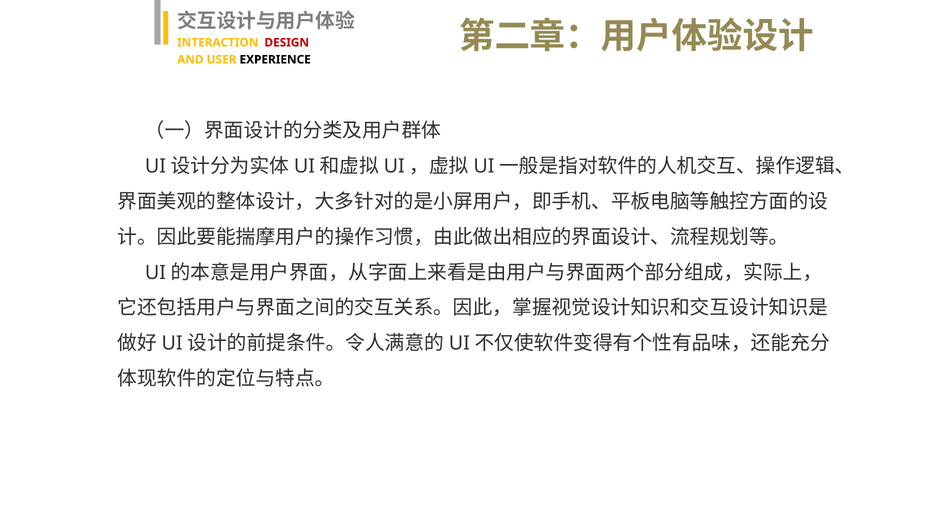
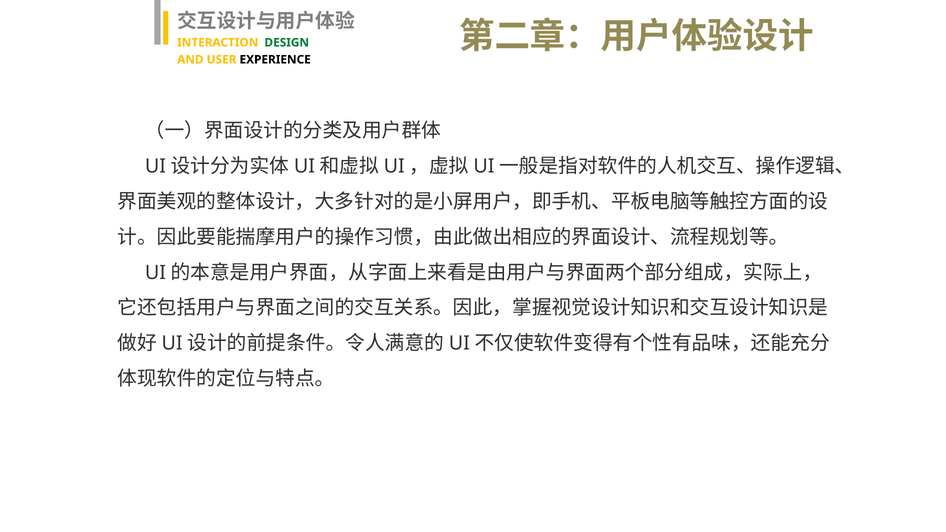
DESIGN colour: red -> green
